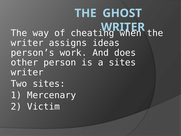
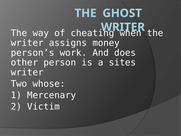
ideas: ideas -> money
Two sites: sites -> whose
